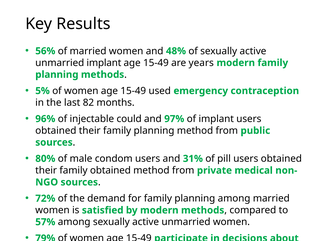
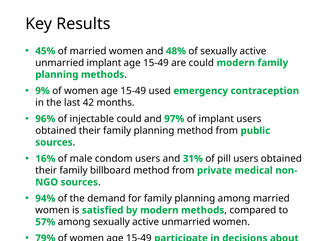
56%: 56% -> 45%
are years: years -> could
5%: 5% -> 9%
82: 82 -> 42
80%: 80% -> 16%
family obtained: obtained -> billboard
72%: 72% -> 94%
